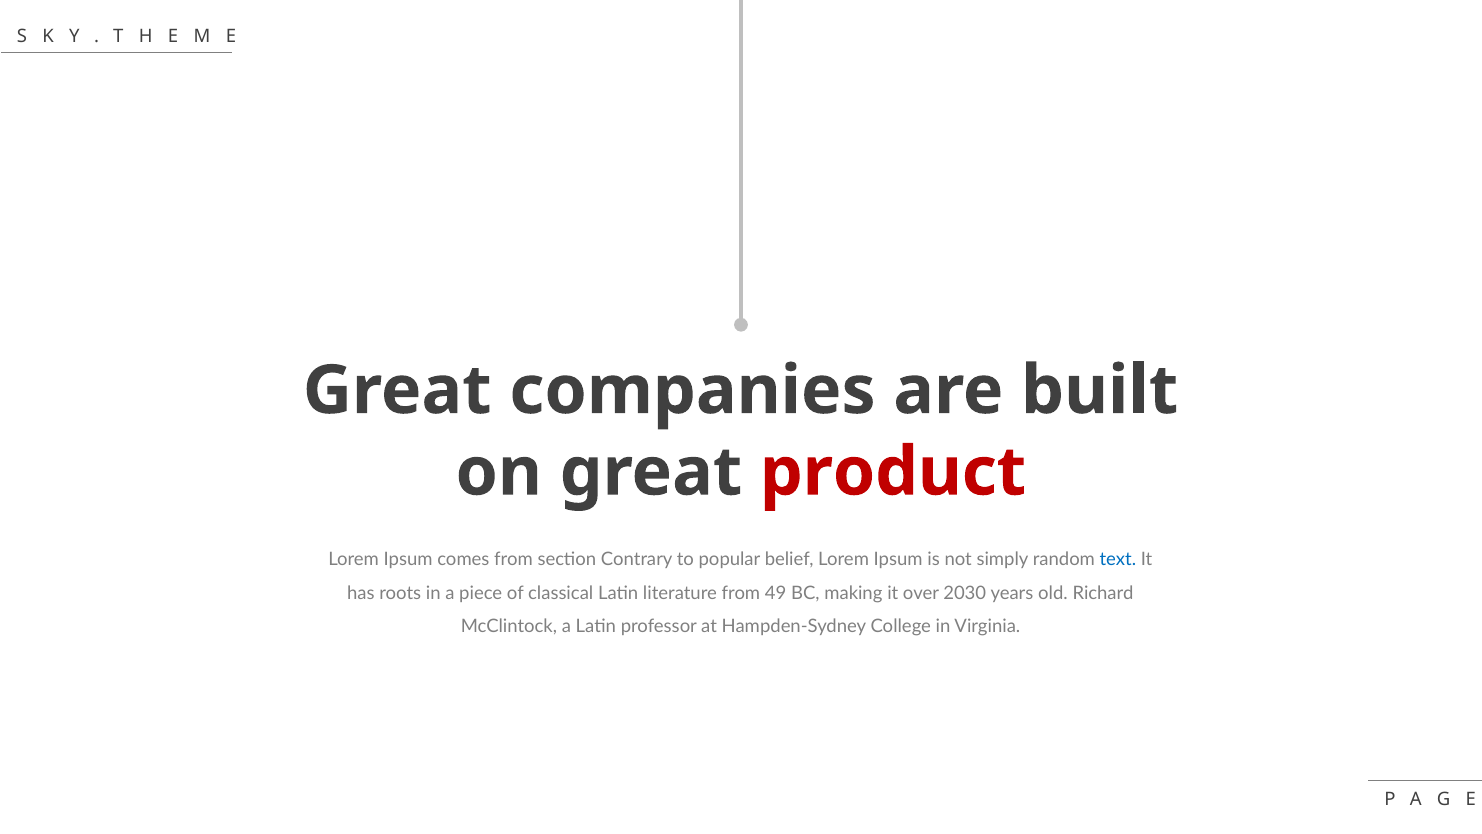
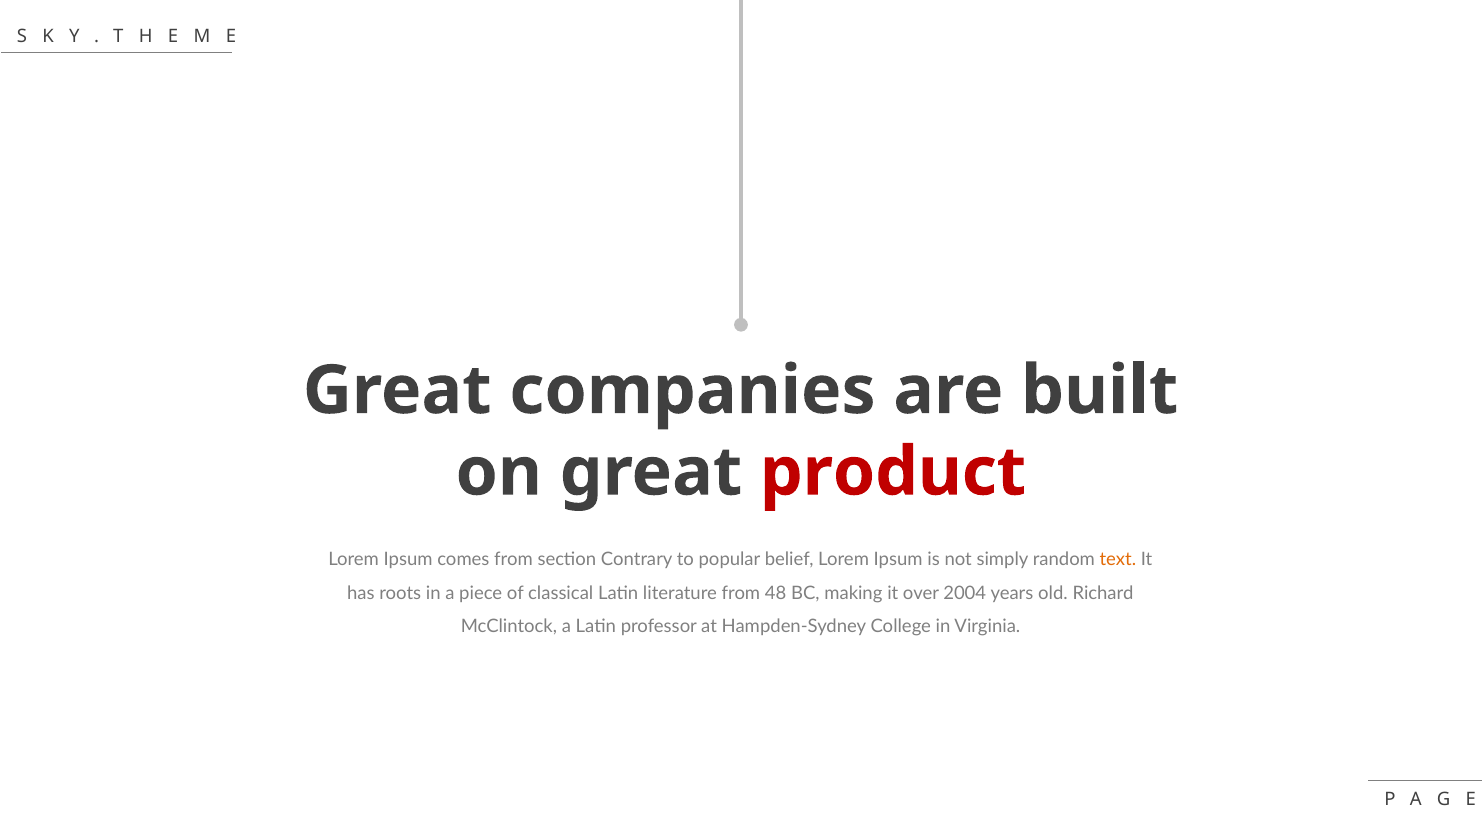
text colour: blue -> orange
49: 49 -> 48
2030: 2030 -> 2004
